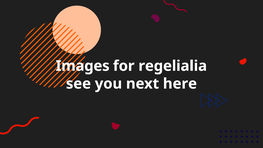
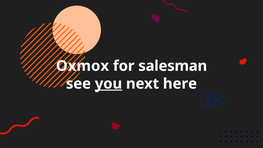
Images: Images -> Oxmox
regelialia: regelialia -> salesman
you underline: none -> present
